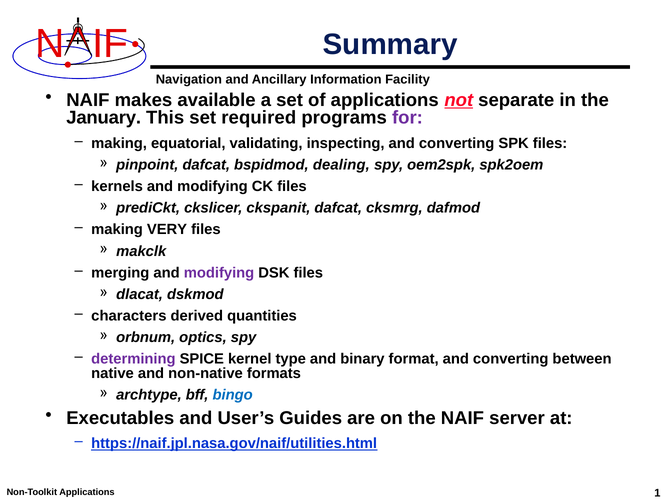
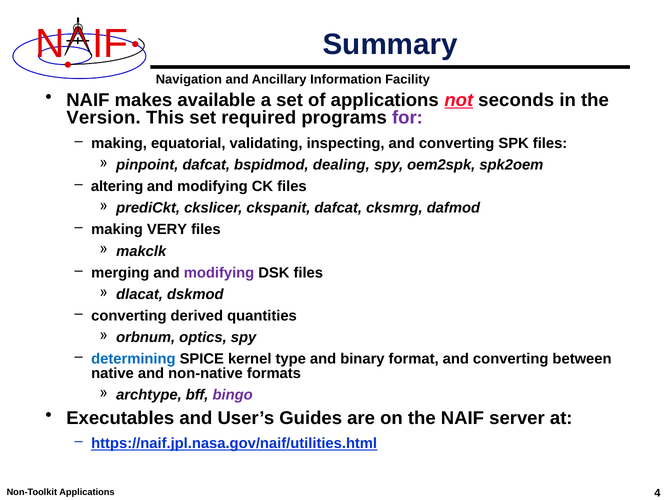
separate: separate -> seconds
January: January -> Version
kernels: kernels -> altering
characters at (129, 316): characters -> converting
determining colour: purple -> blue
bingo colour: blue -> purple
1: 1 -> 4
